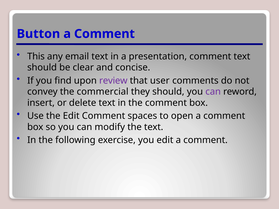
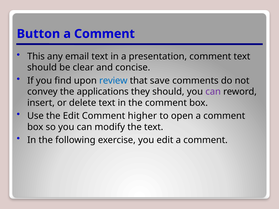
review colour: purple -> blue
user: user -> save
commercial: commercial -> applications
spaces: spaces -> higher
